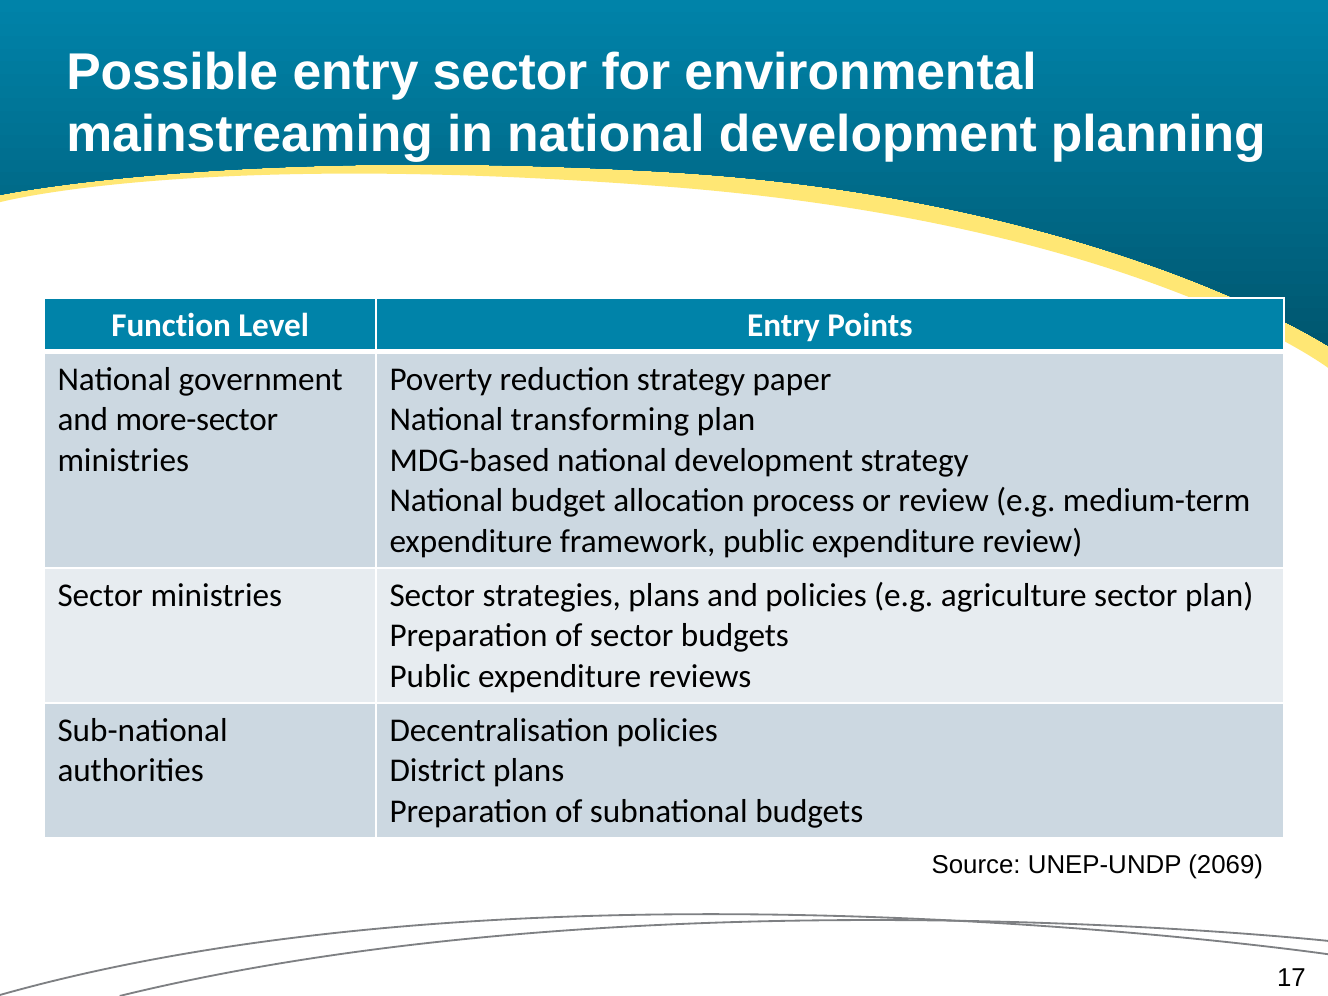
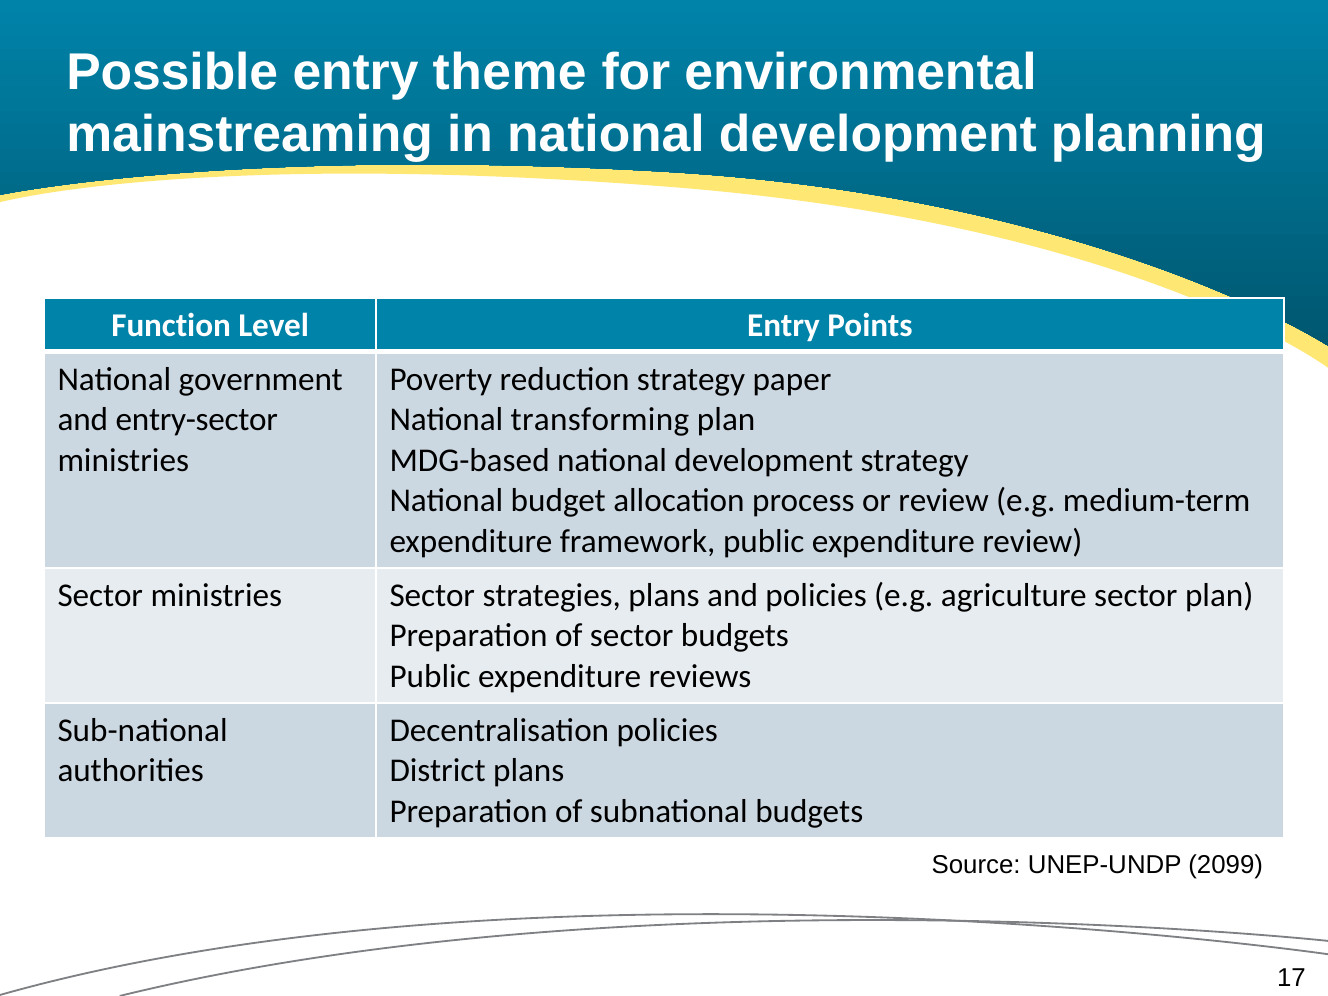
entry sector: sector -> theme
more-sector: more-sector -> entry-sector
2069: 2069 -> 2099
